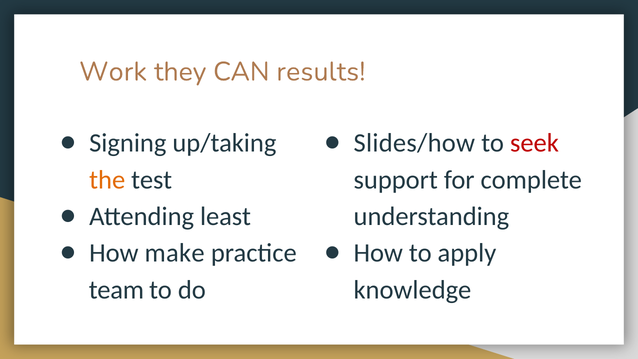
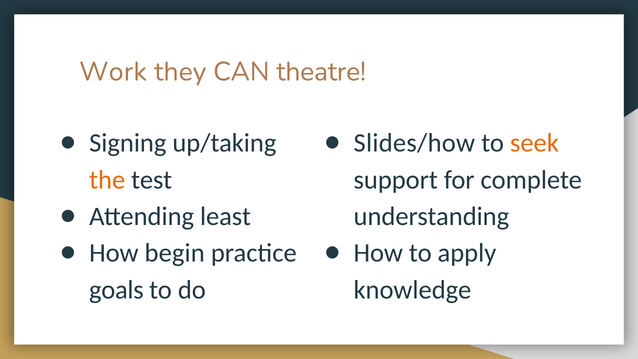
results: results -> theatre
seek colour: red -> orange
make: make -> begin
team: team -> goals
